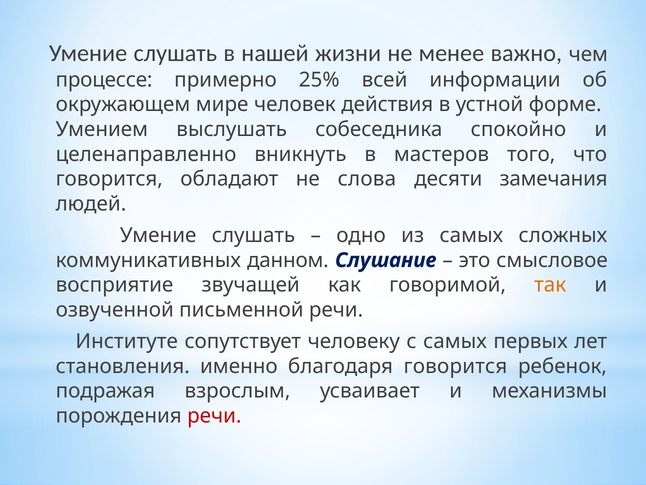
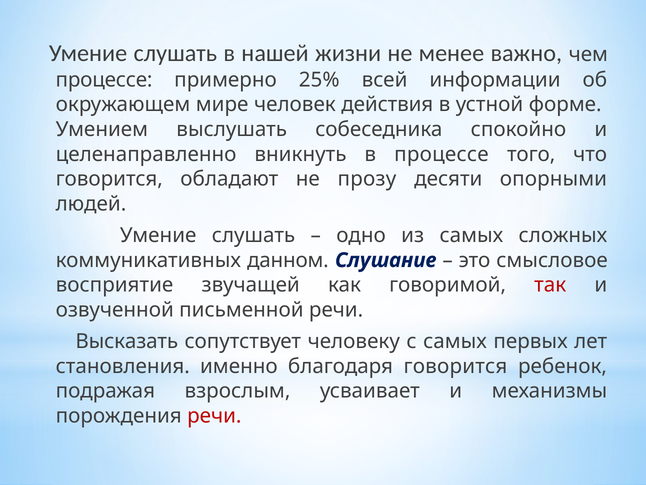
в мастеров: мастеров -> процессе
слова: слова -> прозу
замечания: замечания -> опорными
так colour: orange -> red
Институте: Институте -> Высказать
